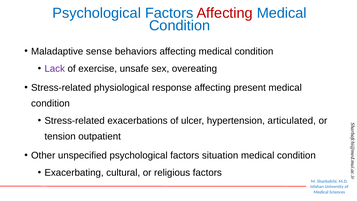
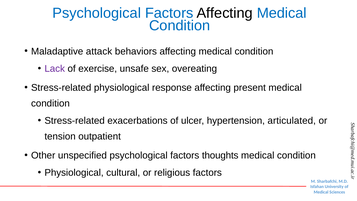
Affecting at (225, 13) colour: red -> black
sense: sense -> attack
situation: situation -> thoughts
Exacerbating at (74, 173): Exacerbating -> Physiological
